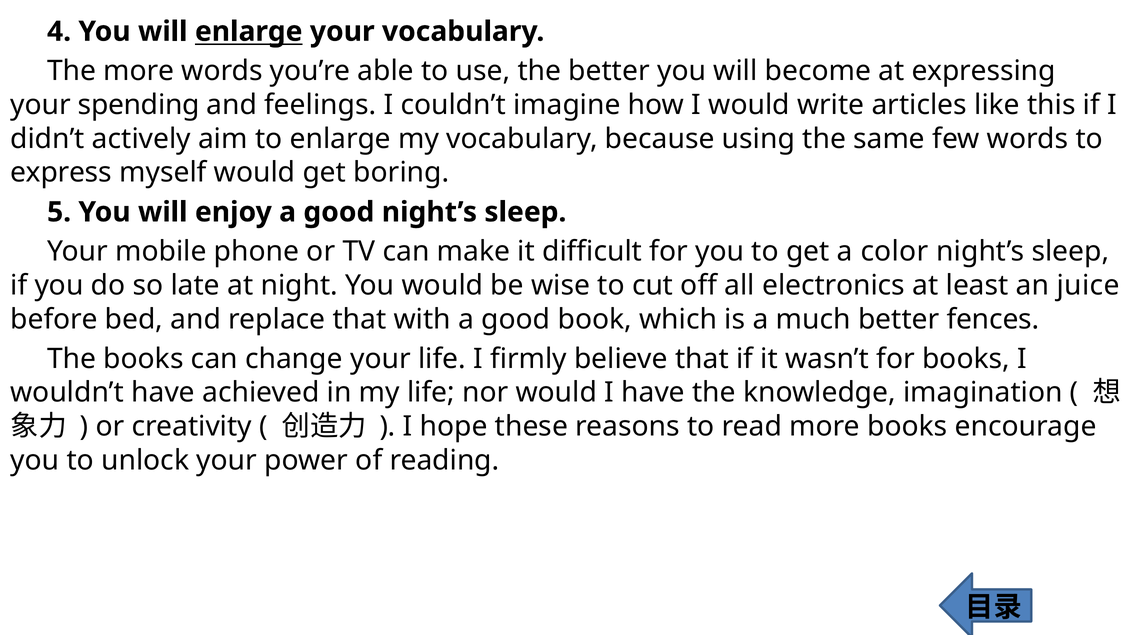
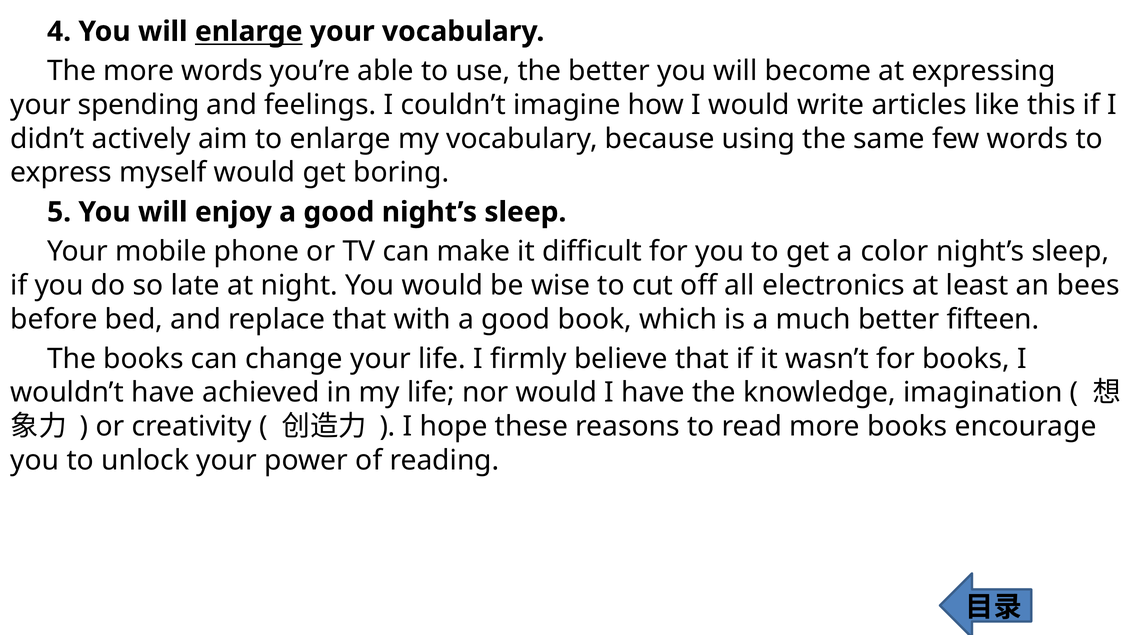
juice: juice -> bees
fences: fences -> fifteen
